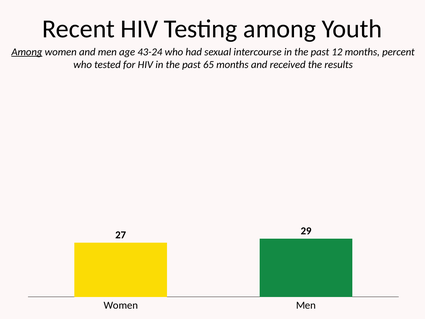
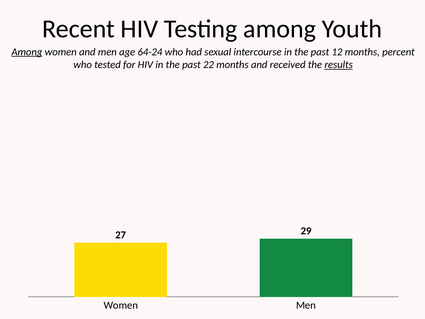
43-24: 43-24 -> 64-24
65: 65 -> 22
results underline: none -> present
